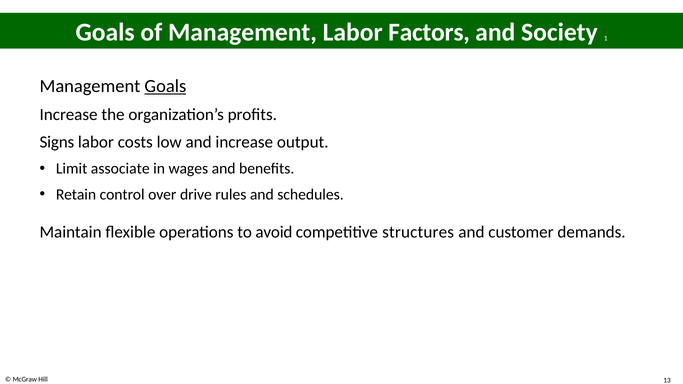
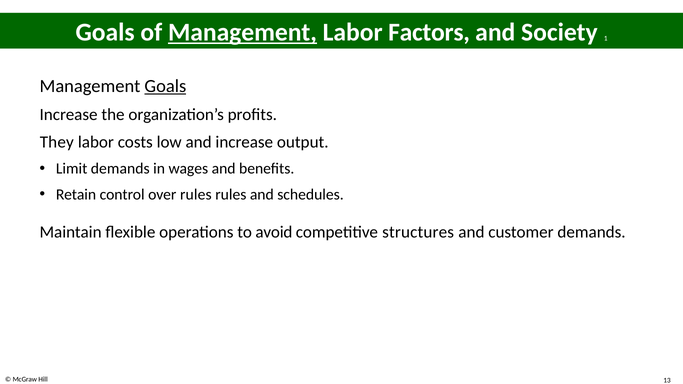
Management at (242, 32) underline: none -> present
Signs: Signs -> They
Limit associate: associate -> demands
over drive: drive -> rules
